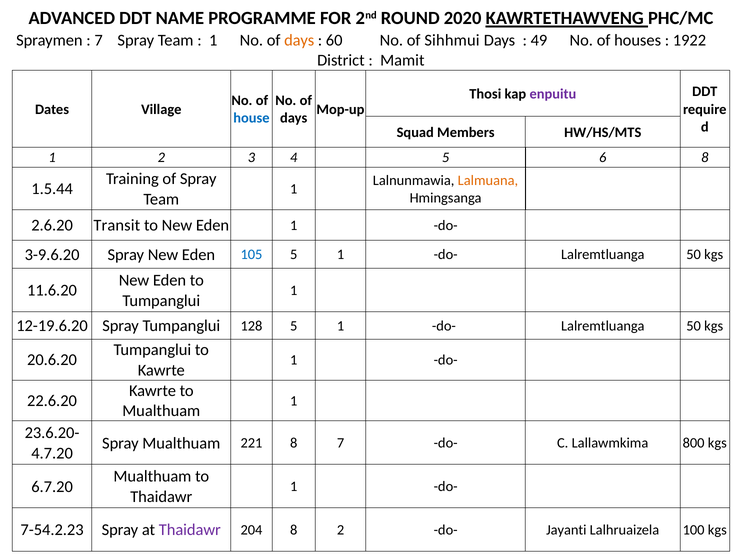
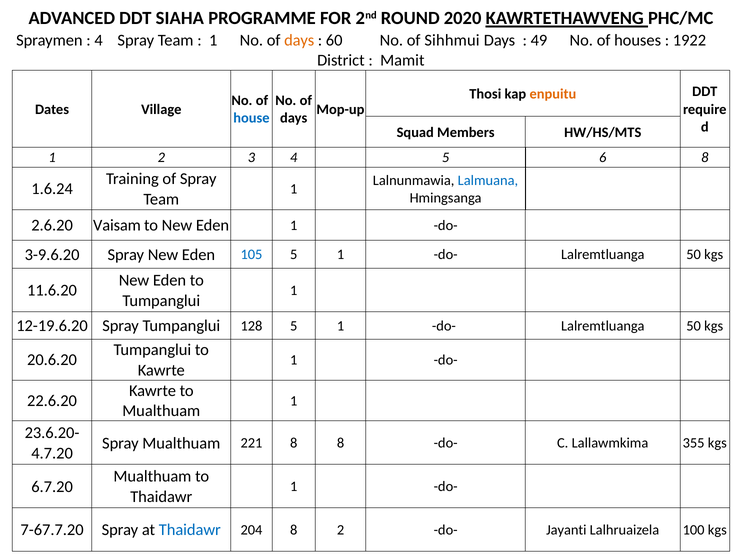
NAME: NAME -> SIAHA
7 at (99, 40): 7 -> 4
enpuitu colour: purple -> orange
Lalmuana colour: orange -> blue
1.5.44: 1.5.44 -> 1.6.24
Transit: Transit -> Vaisam
8 7: 7 -> 8
800: 800 -> 355
7-54.2.23: 7-54.2.23 -> 7-67.7.20
Thaidawr at (190, 530) colour: purple -> blue
